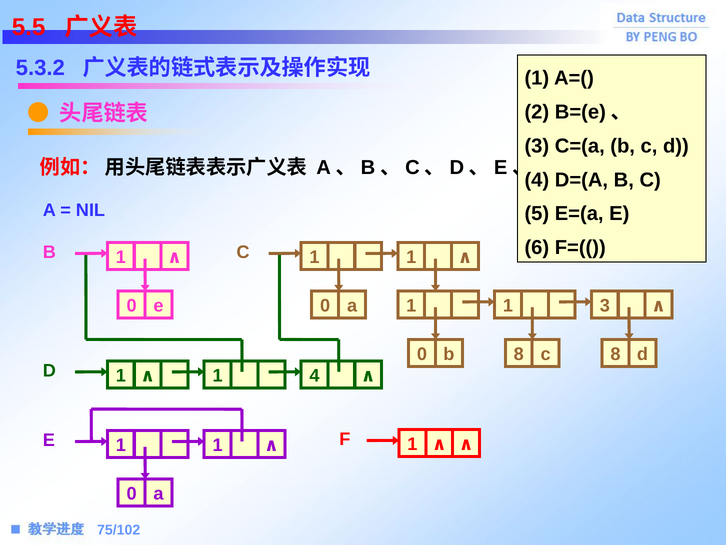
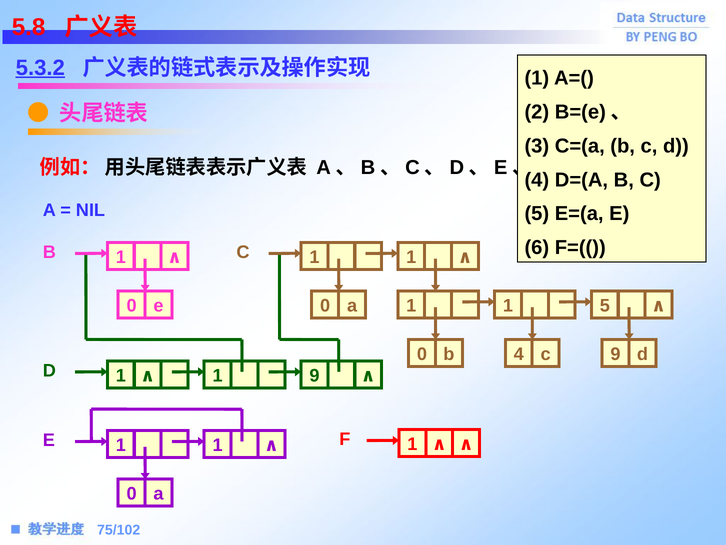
5.5: 5.5 -> 5.8
5.3.2 underline: none -> present
1 3: 3 -> 5
b 8: 8 -> 4
c 8: 8 -> 9
1 4: 4 -> 9
